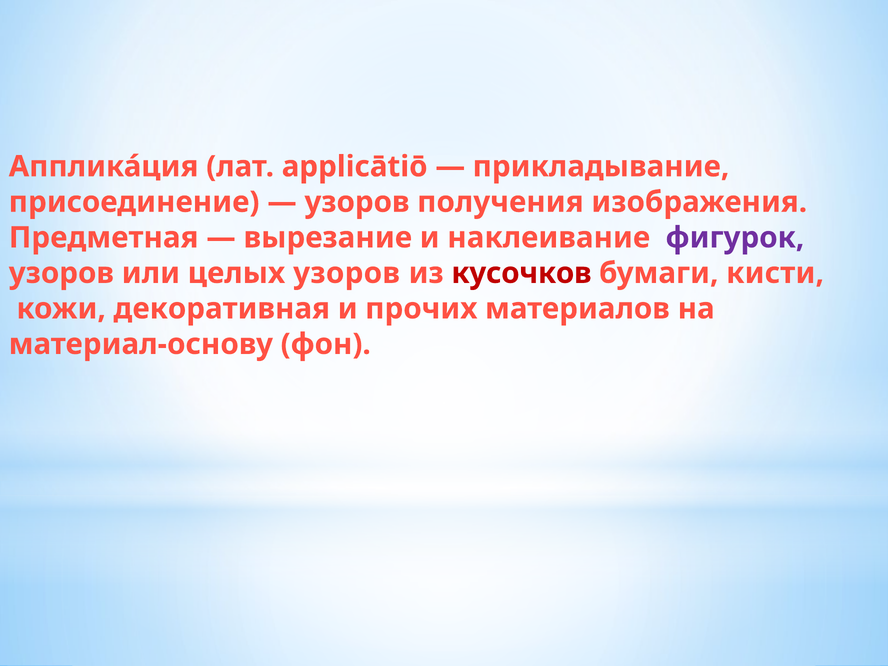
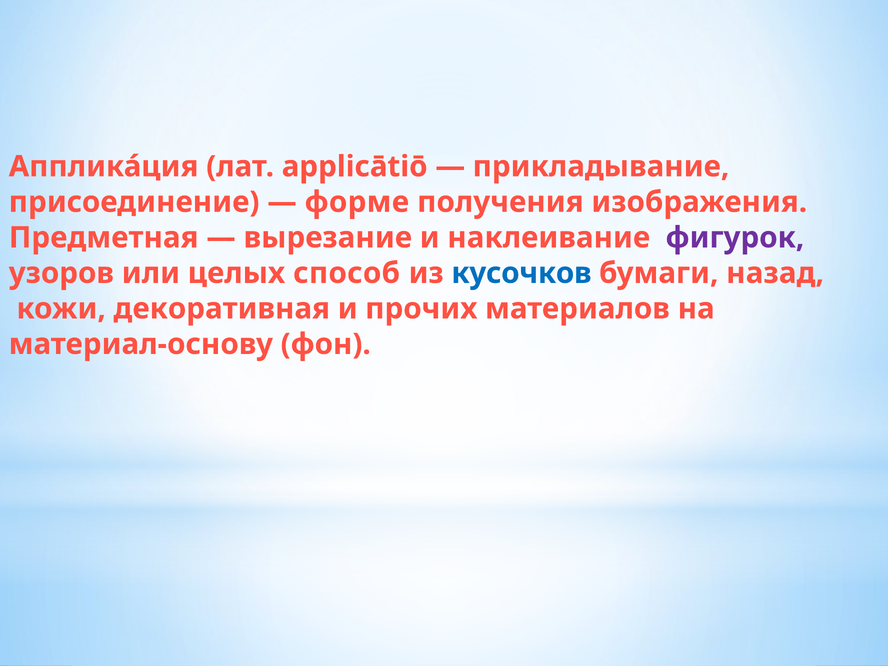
узоров at (357, 202): узоров -> форме
целых узоров: узоров -> способ
кусочков colour: red -> blue
кисти: кисти -> назад
